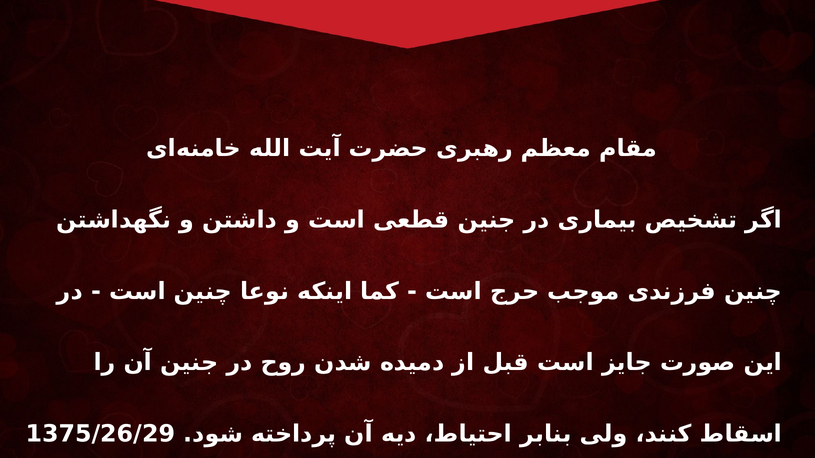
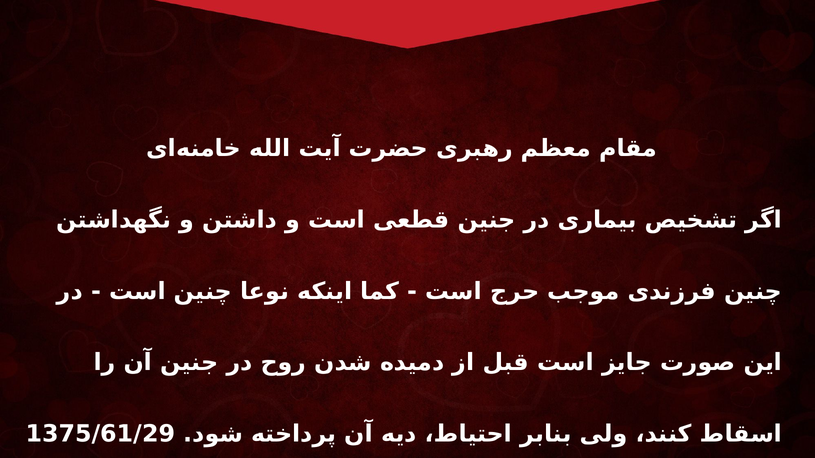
1375/26/29: 1375/26/29 -> 1375/61/29
